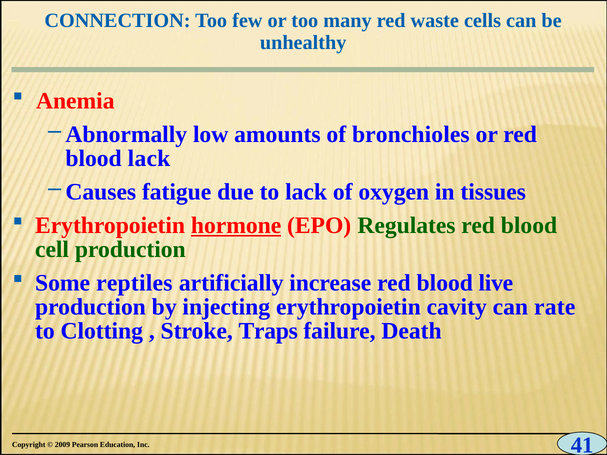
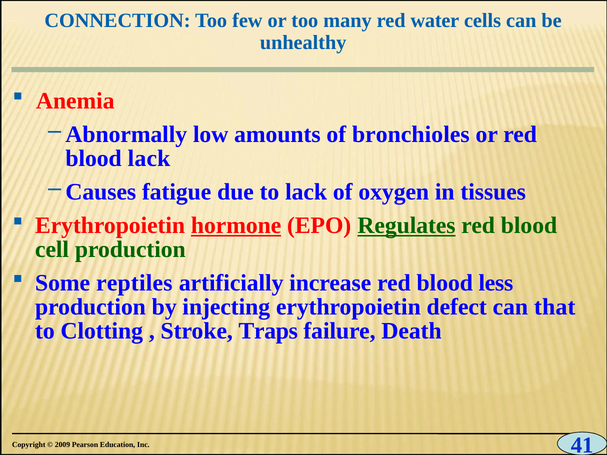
waste: waste -> water
Regulates underline: none -> present
live: live -> less
cavity: cavity -> defect
rate: rate -> that
